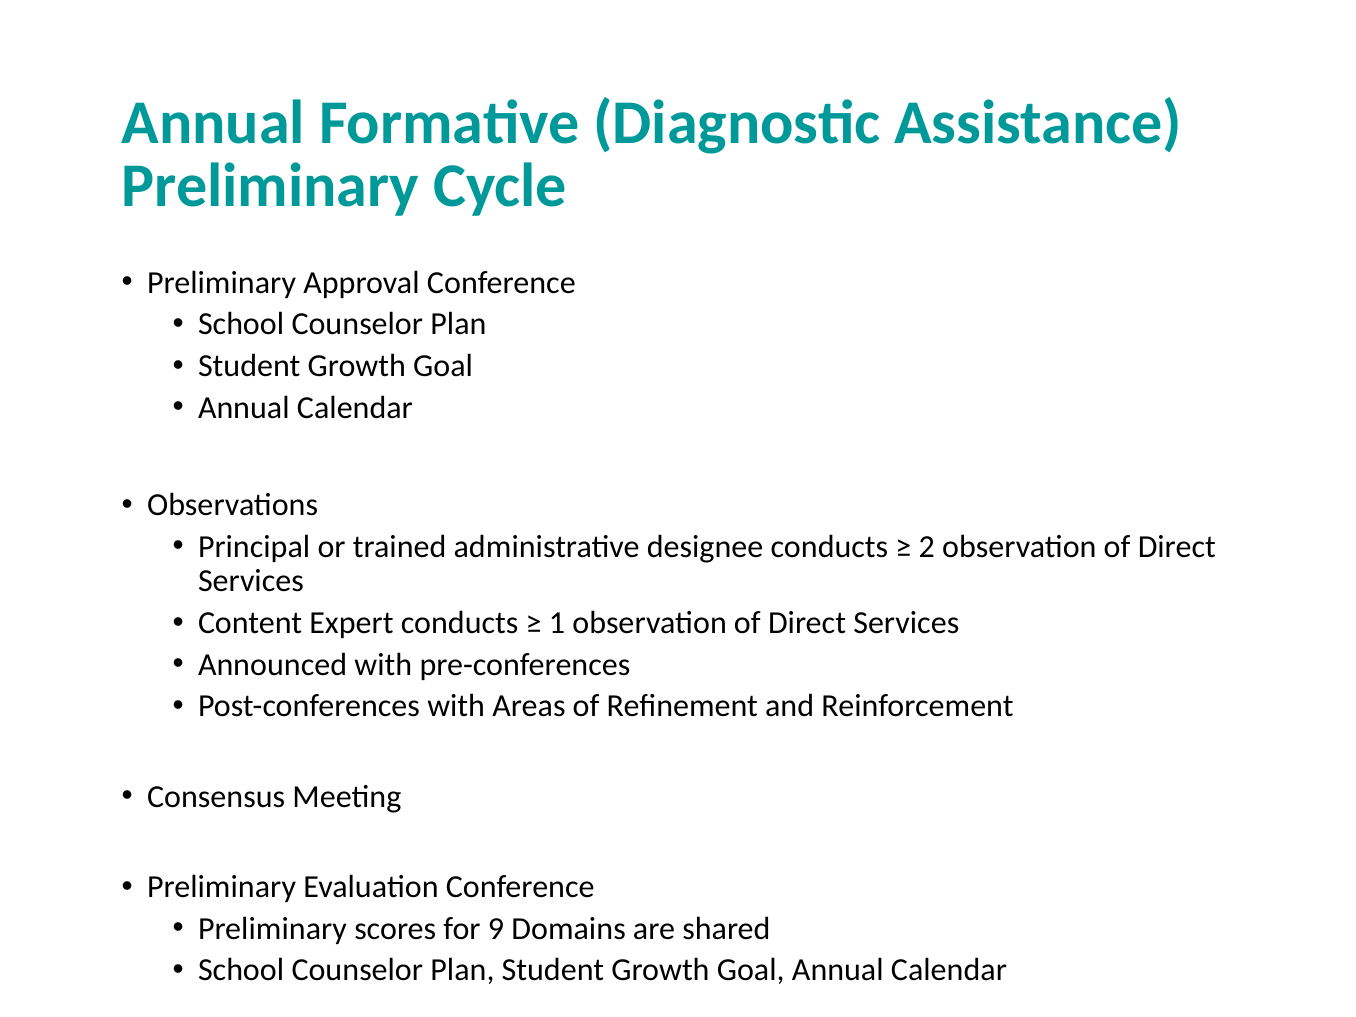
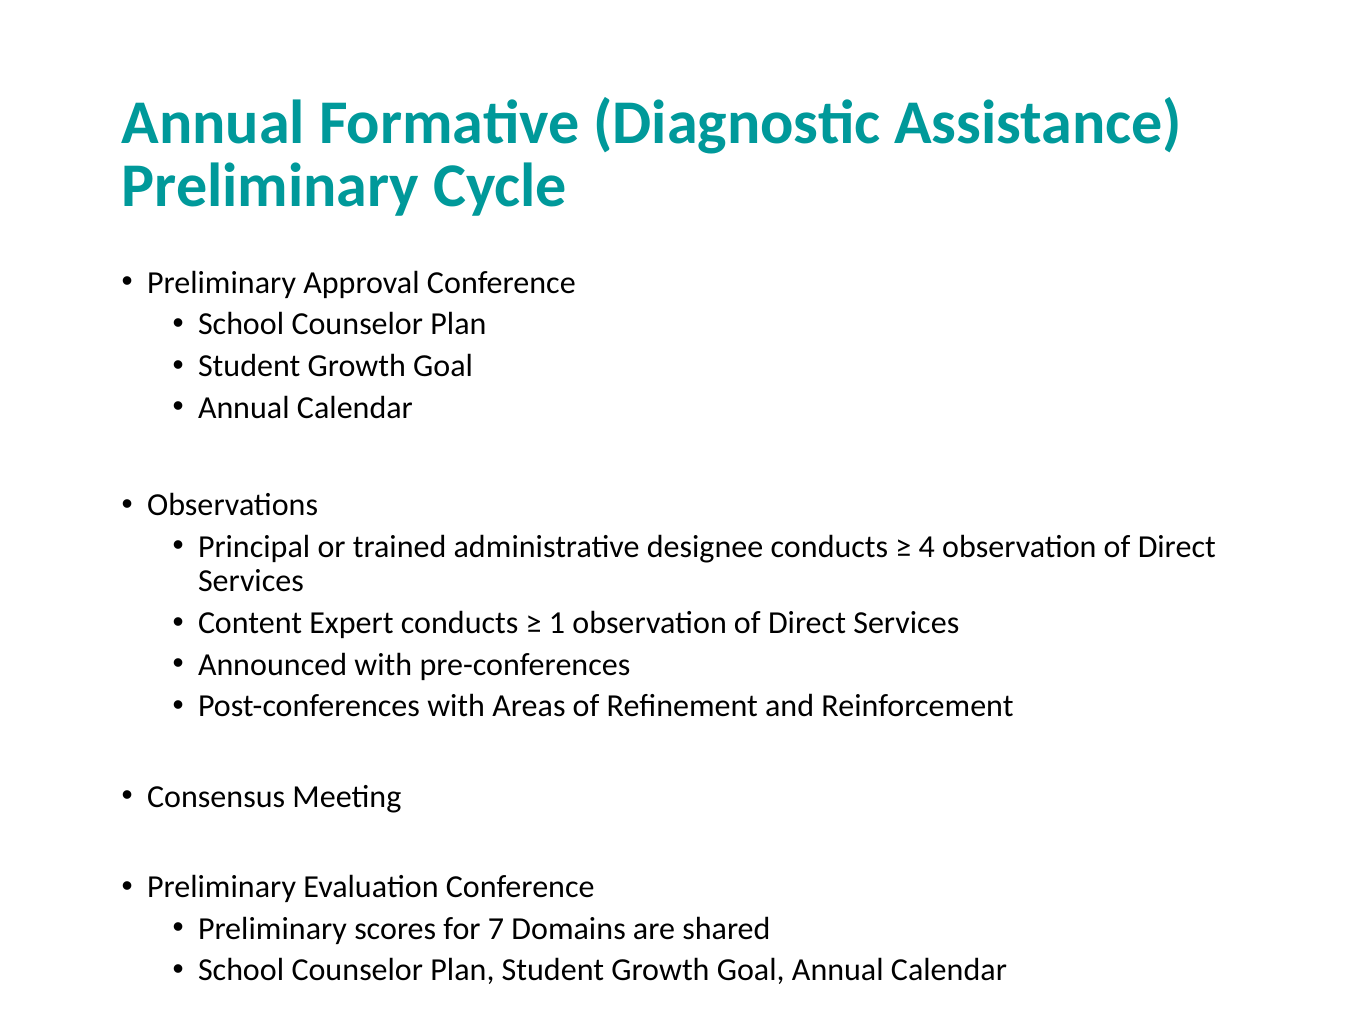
2: 2 -> 4
9: 9 -> 7
